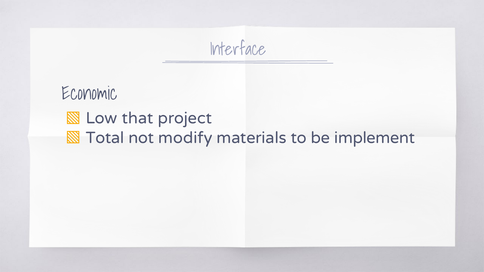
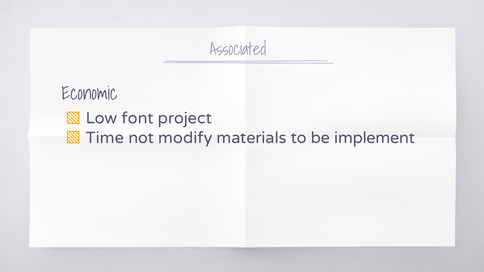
Interface: Interface -> Associated
that: that -> font
Total: Total -> Time
